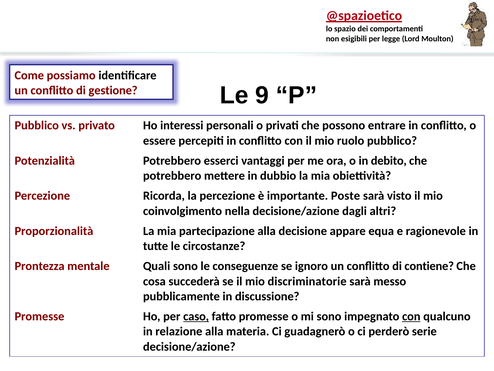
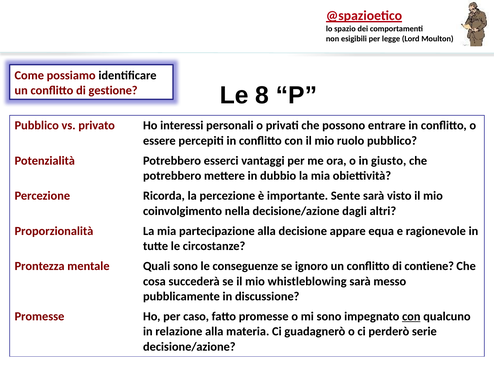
9: 9 -> 8
debito: debito -> giusto
Poste: Poste -> Sente
discriminatorie: discriminatorie -> whistleblowing
caso underline: present -> none
